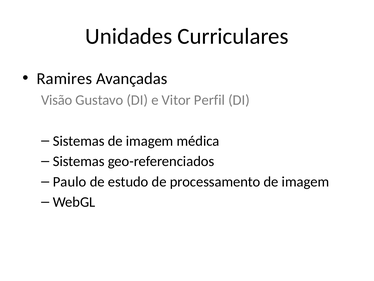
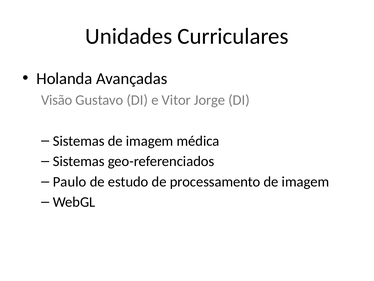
Ramires: Ramires -> Holanda
Perfil: Perfil -> Jorge
